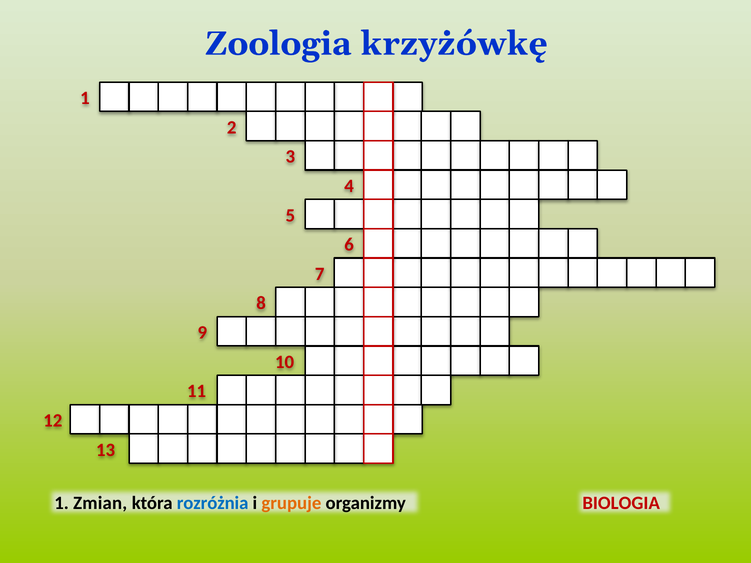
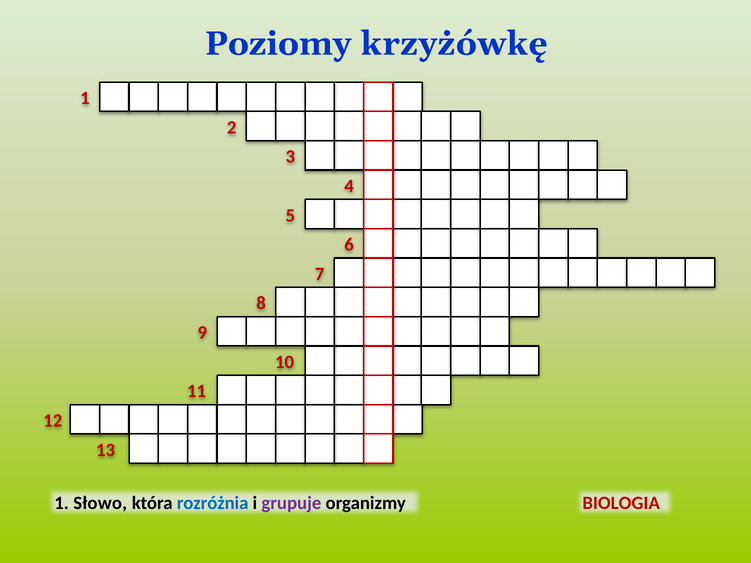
Zoologia: Zoologia -> Poziomy
Zmian: Zmian -> Słowo
grupuje colour: orange -> purple
